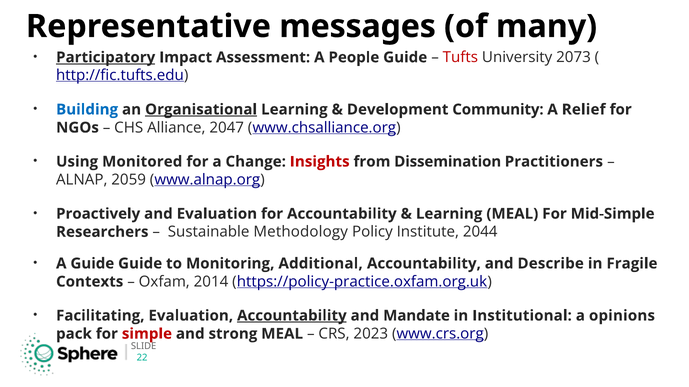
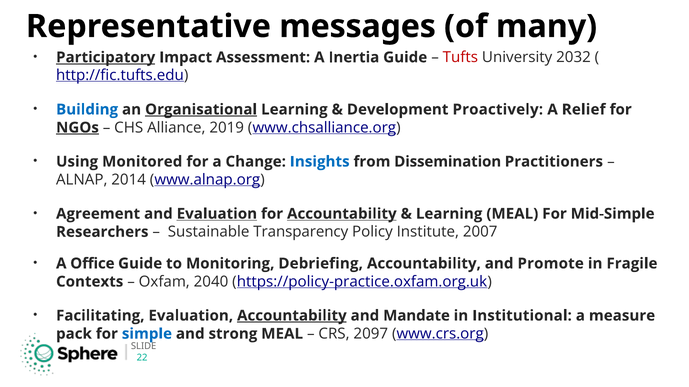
People: People -> Inertia
2073: 2073 -> 2032
Community: Community -> Proactively
NGOs underline: none -> present
2047: 2047 -> 2019
Insights colour: red -> blue
2059: 2059 -> 2014
Proactively: Proactively -> Agreement
Evaluation at (217, 214) underline: none -> present
Accountability at (342, 214) underline: none -> present
Methodology: Methodology -> Transparency
2044: 2044 -> 2007
A Guide: Guide -> Office
Additional: Additional -> Debriefing
Describe: Describe -> Promote
2014: 2014 -> 2040
opinions: opinions -> measure
simple colour: red -> blue
2023: 2023 -> 2097
